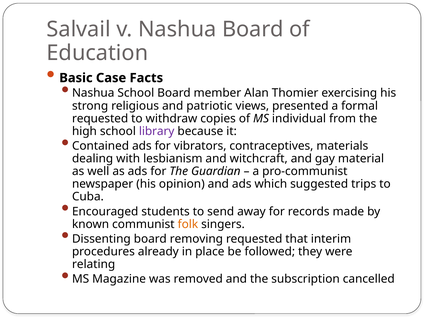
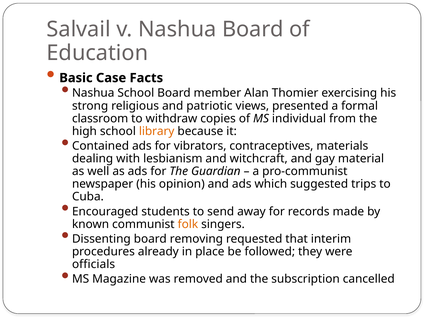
requested at (100, 119): requested -> classroom
library colour: purple -> orange
relating: relating -> officials
